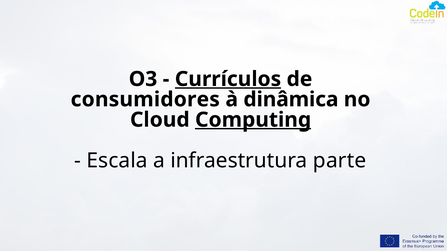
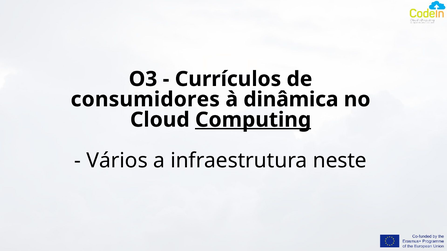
Currículos underline: present -> none
Escala: Escala -> Vários
parte: parte -> neste
